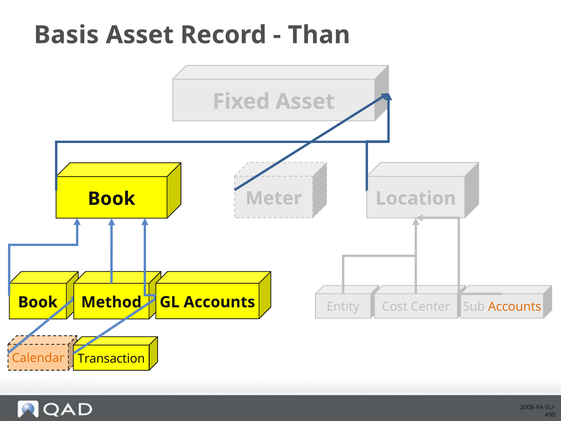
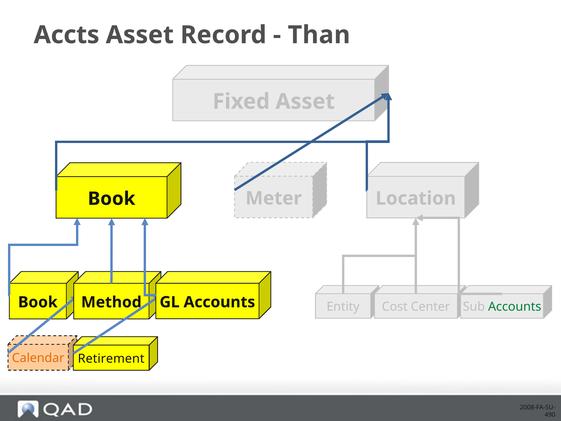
Basis: Basis -> Accts
Accounts at (515, 307) colour: orange -> green
Transaction: Transaction -> Retirement
